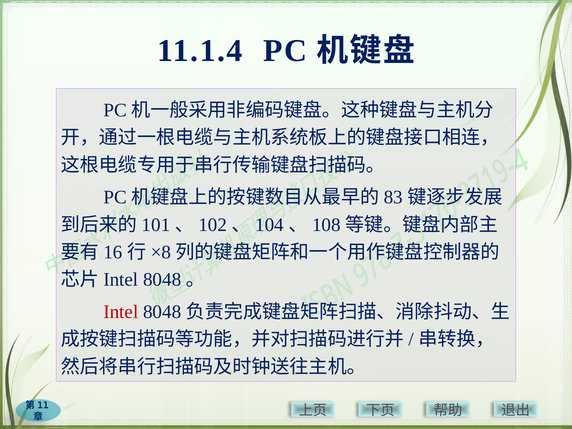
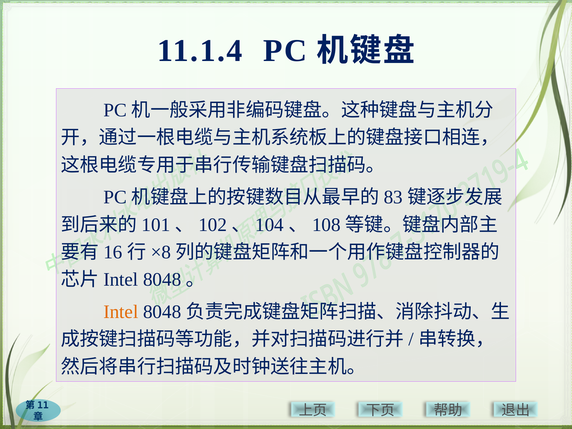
Intel colour: red -> orange
